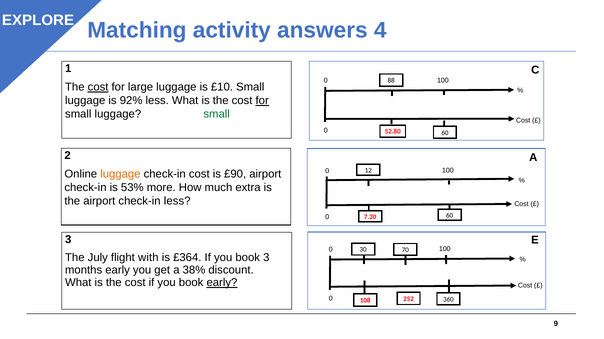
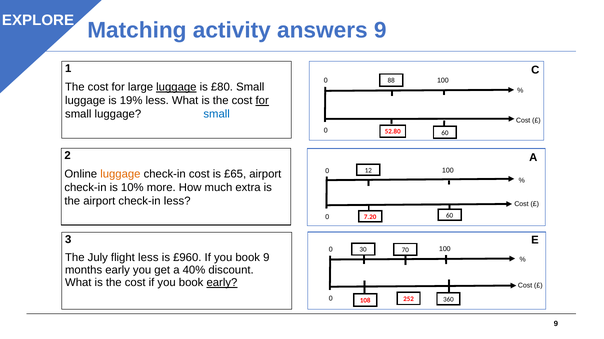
answers 4: 4 -> 9
cost at (98, 87) underline: present -> none
luggage at (176, 87) underline: none -> present
£10: £10 -> £80
92%: 92% -> 19%
small at (217, 114) colour: green -> blue
£90: £90 -> £65
53%: 53% -> 10%
flight with: with -> less
£364: £364 -> £960
book 3: 3 -> 9
38%: 38% -> 40%
